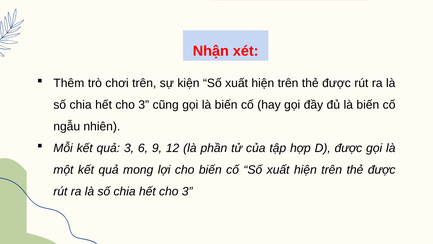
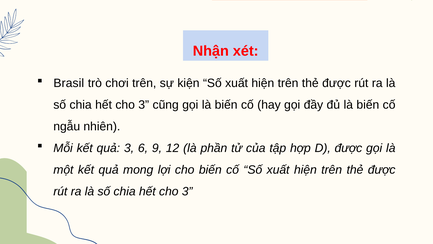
Thêm: Thêm -> Brasil
